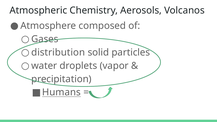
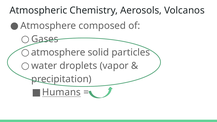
distribution at (58, 52): distribution -> atmosphere
